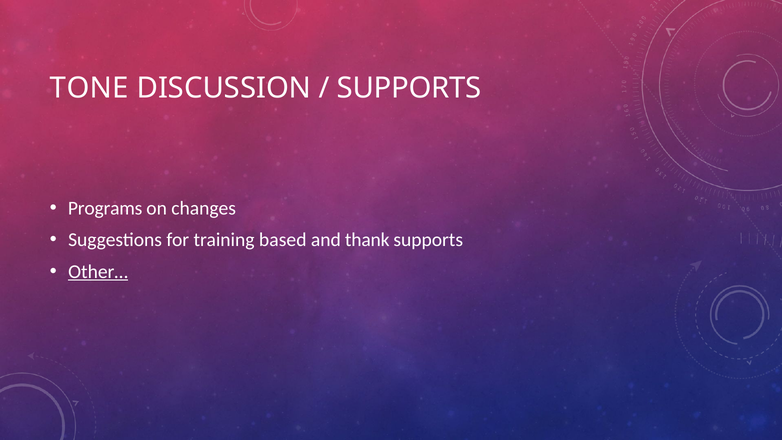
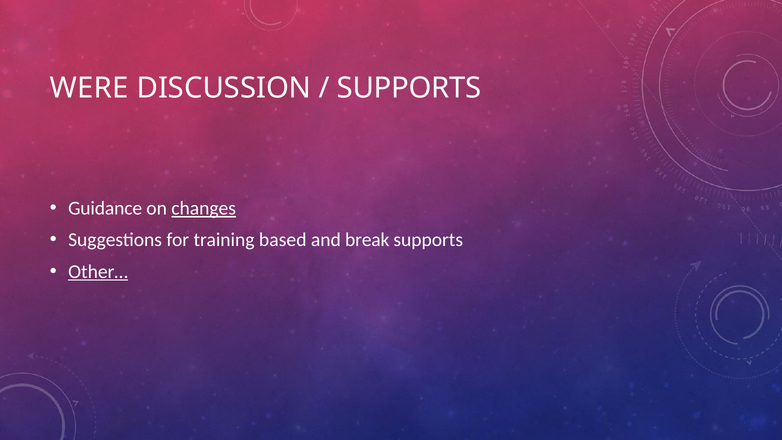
TONE: TONE -> WERE
Programs: Programs -> Guidance
changes underline: none -> present
thank: thank -> break
